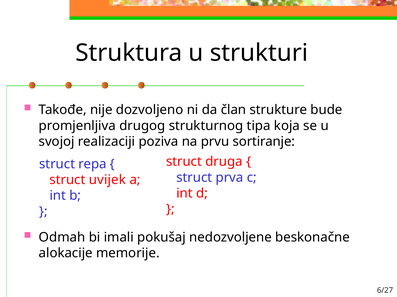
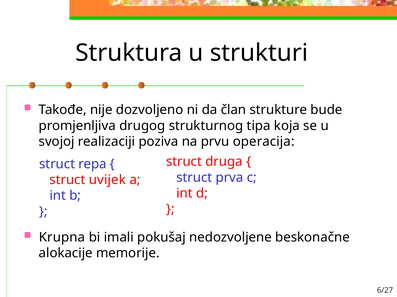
sortiranje: sortiranje -> operacija
Odmah: Odmah -> Krupna
